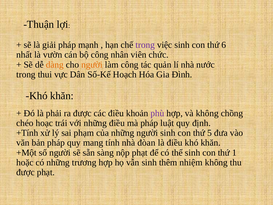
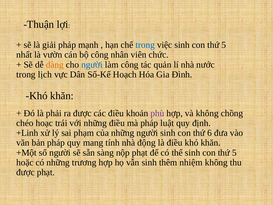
trong at (145, 45) colour: purple -> blue
6 at (224, 45): 6 -> 5
người at (92, 65) colour: orange -> blue
thui: thui -> lịch
+Tính: +Tính -> +Linh
5: 5 -> 6
đòan: đòan -> động
1 at (234, 152): 1 -> 5
